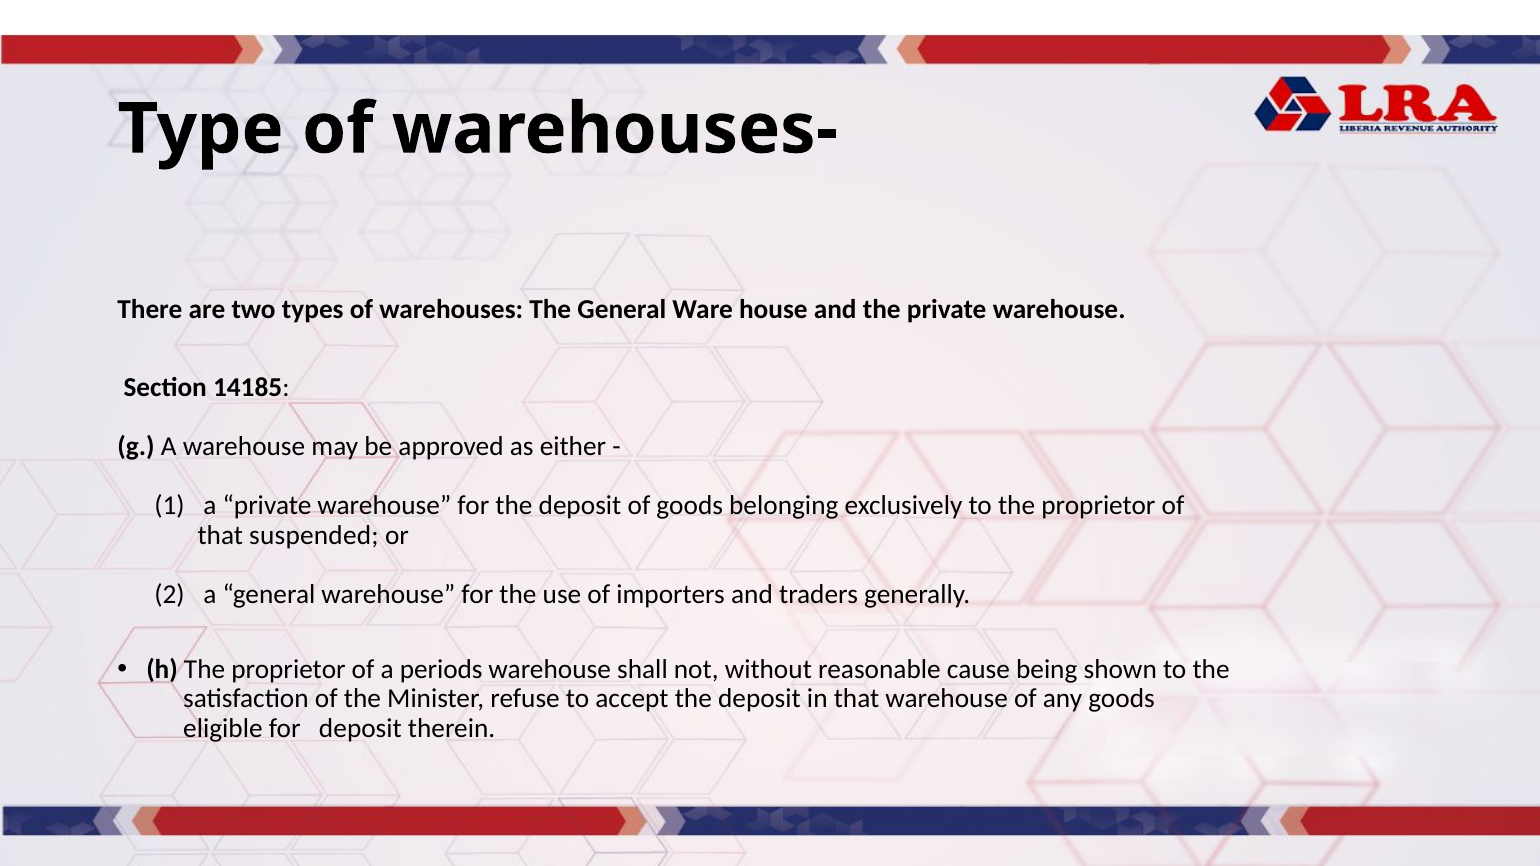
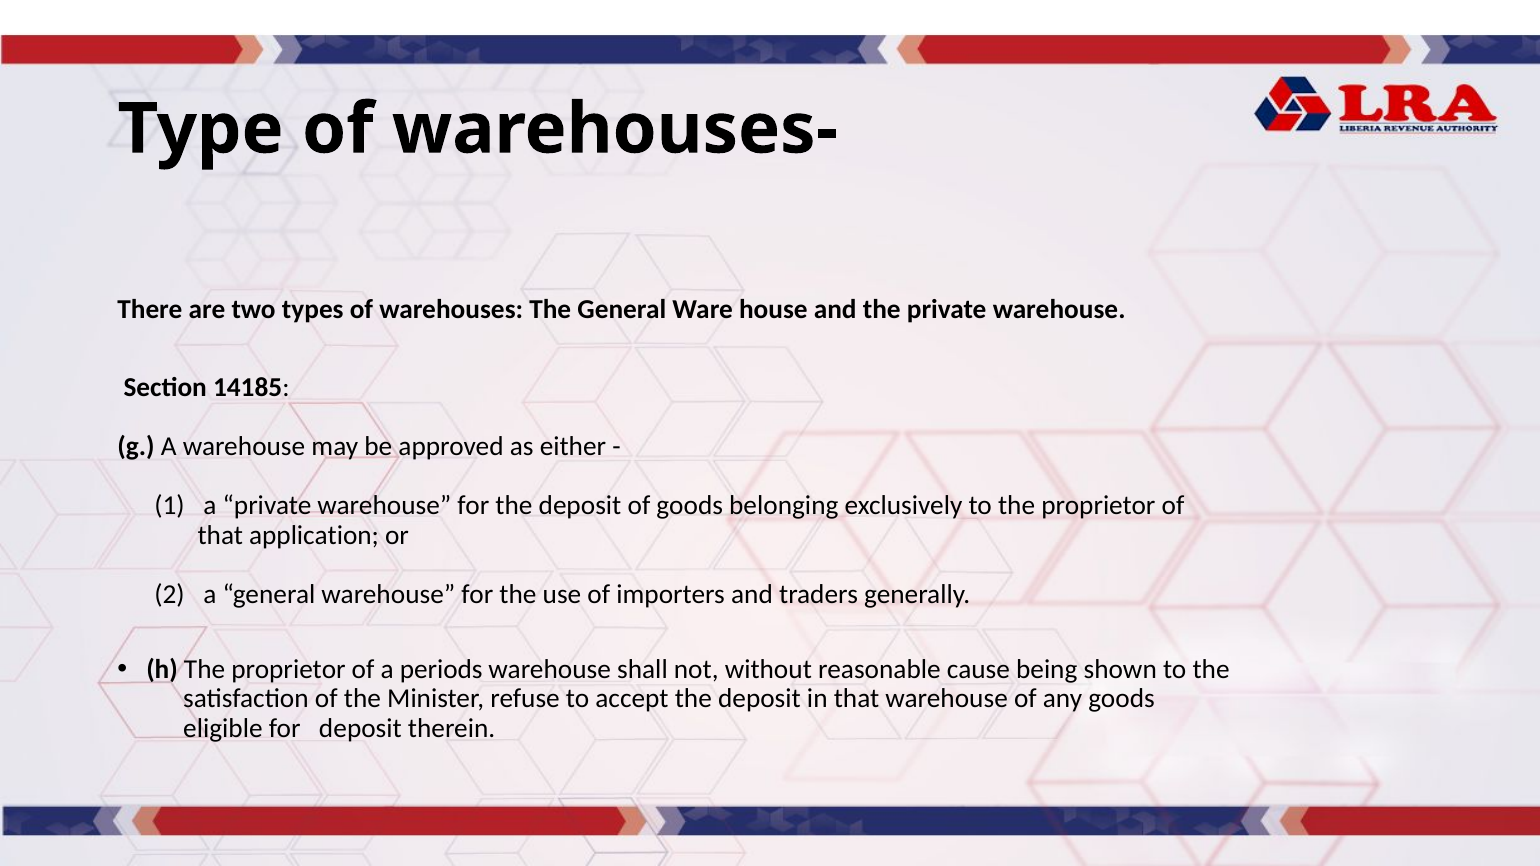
suspended: suspended -> application
